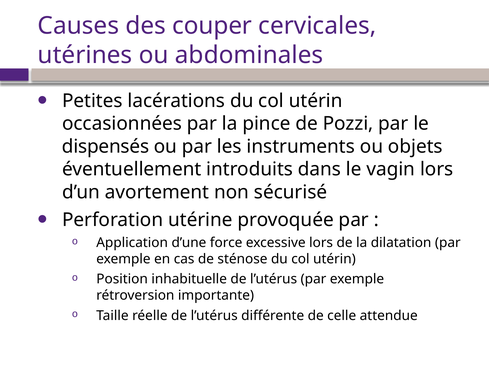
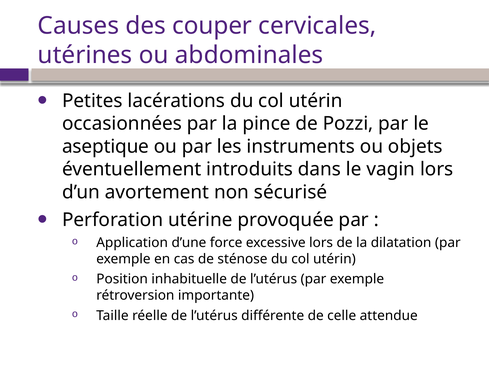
dispensés: dispensés -> aseptique
